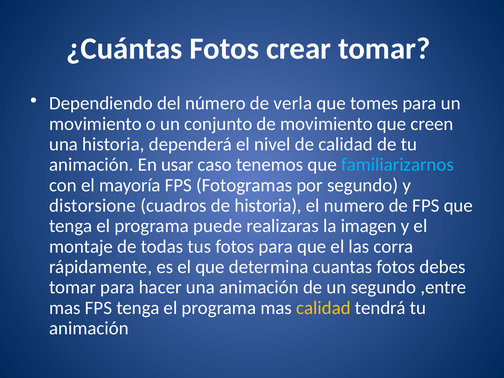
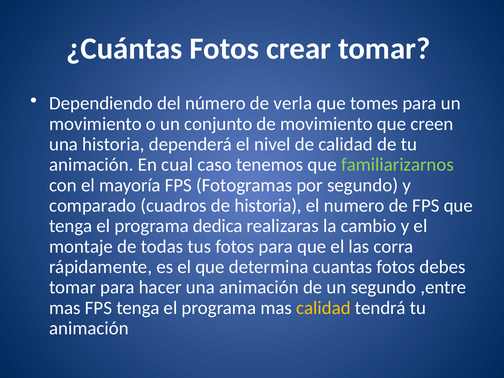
usar: usar -> cual
familiarizarnos colour: light blue -> light green
distorsione: distorsione -> comparado
puede: puede -> dedica
imagen: imagen -> cambio
